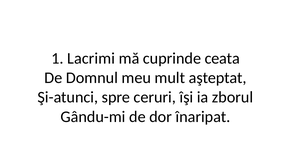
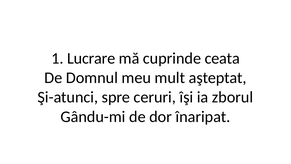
Lacrimi: Lacrimi -> Lucrare
